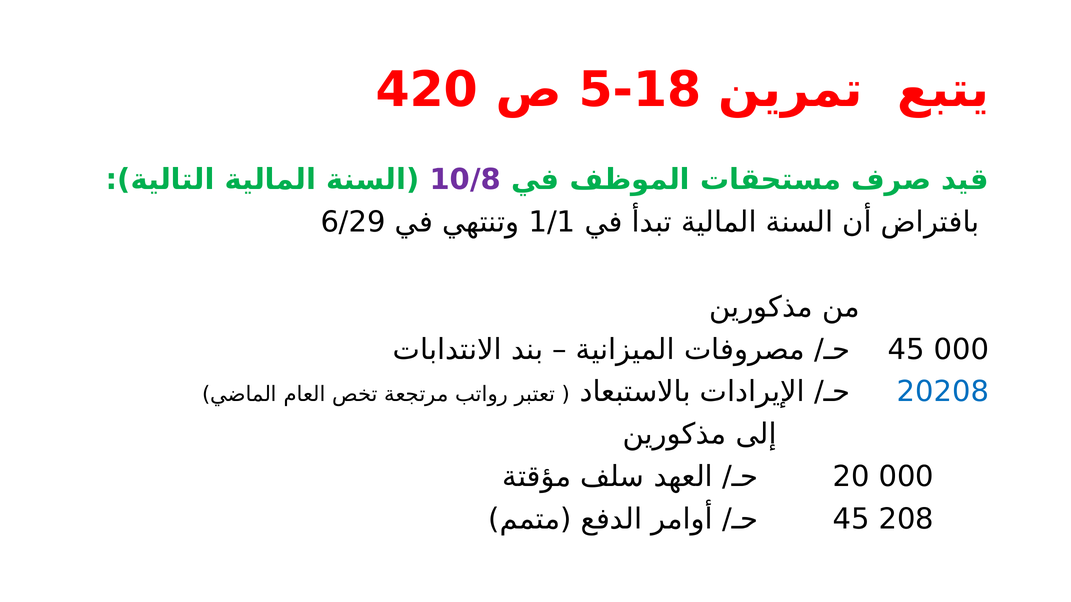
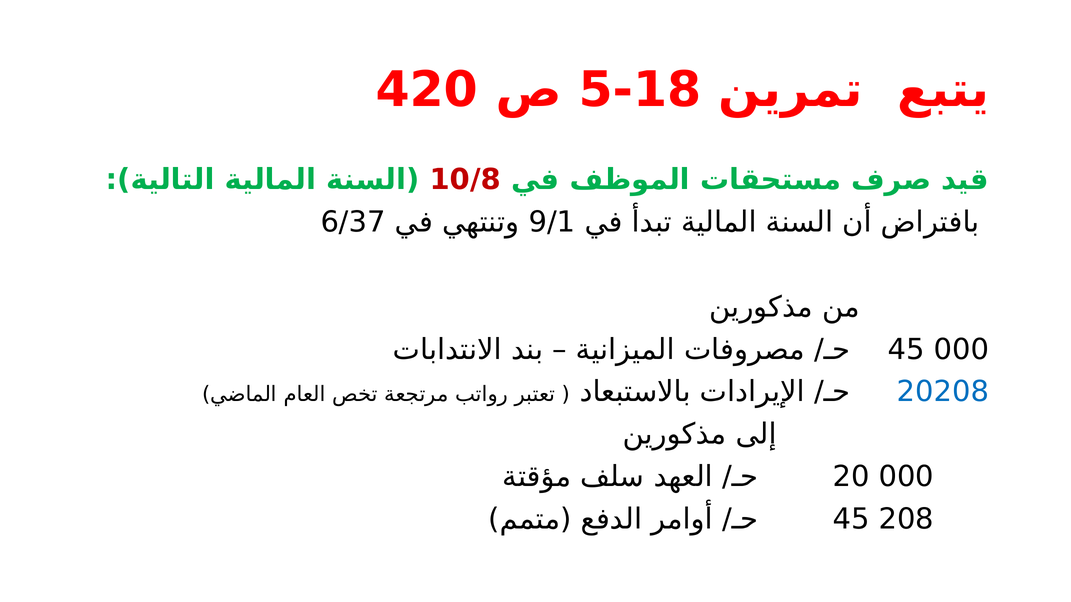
10/8 colour: purple -> red
6/29: 6/29 -> 6/37
1/1: 1/1 -> 9/1
